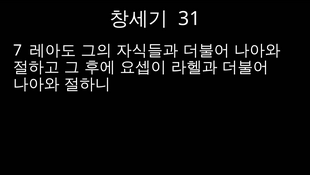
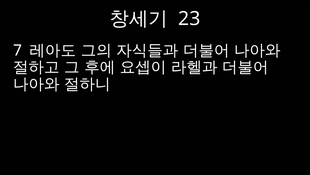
31: 31 -> 23
